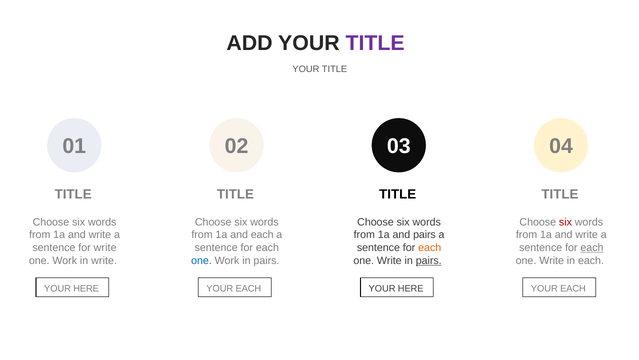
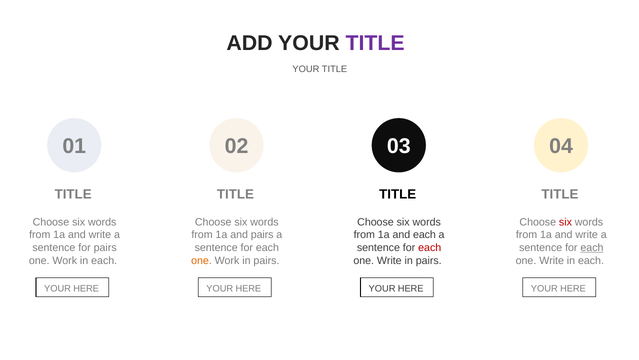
and each: each -> pairs
and pairs: pairs -> each
for write: write -> pairs
each at (430, 247) colour: orange -> red
Work in write: write -> each
one at (202, 260) colour: blue -> orange
pairs at (429, 260) underline: present -> none
EACH at (248, 288): EACH -> HERE
EACH at (573, 288): EACH -> HERE
